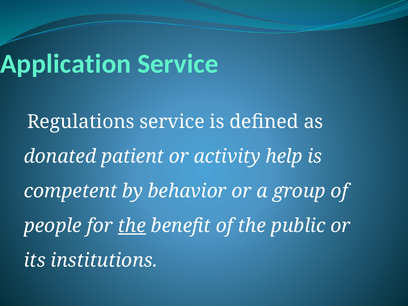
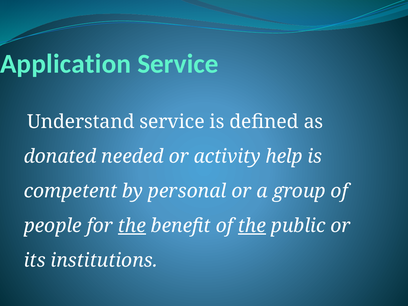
Regulations: Regulations -> Understand
patient: patient -> needed
behavior: behavior -> personal
the at (252, 226) underline: none -> present
